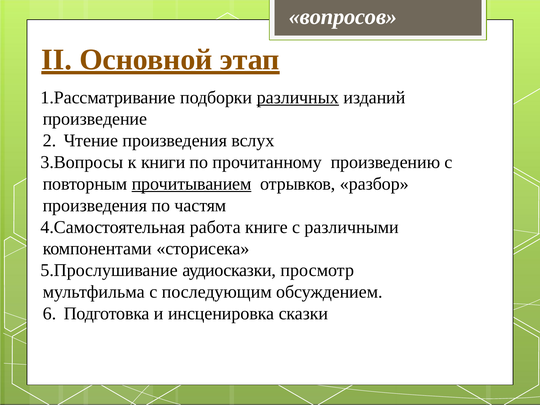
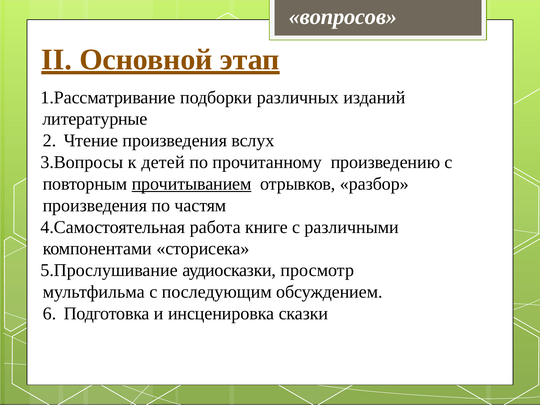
различных underline: present -> none
произведение: произведение -> литературные
книги: книги -> детей
